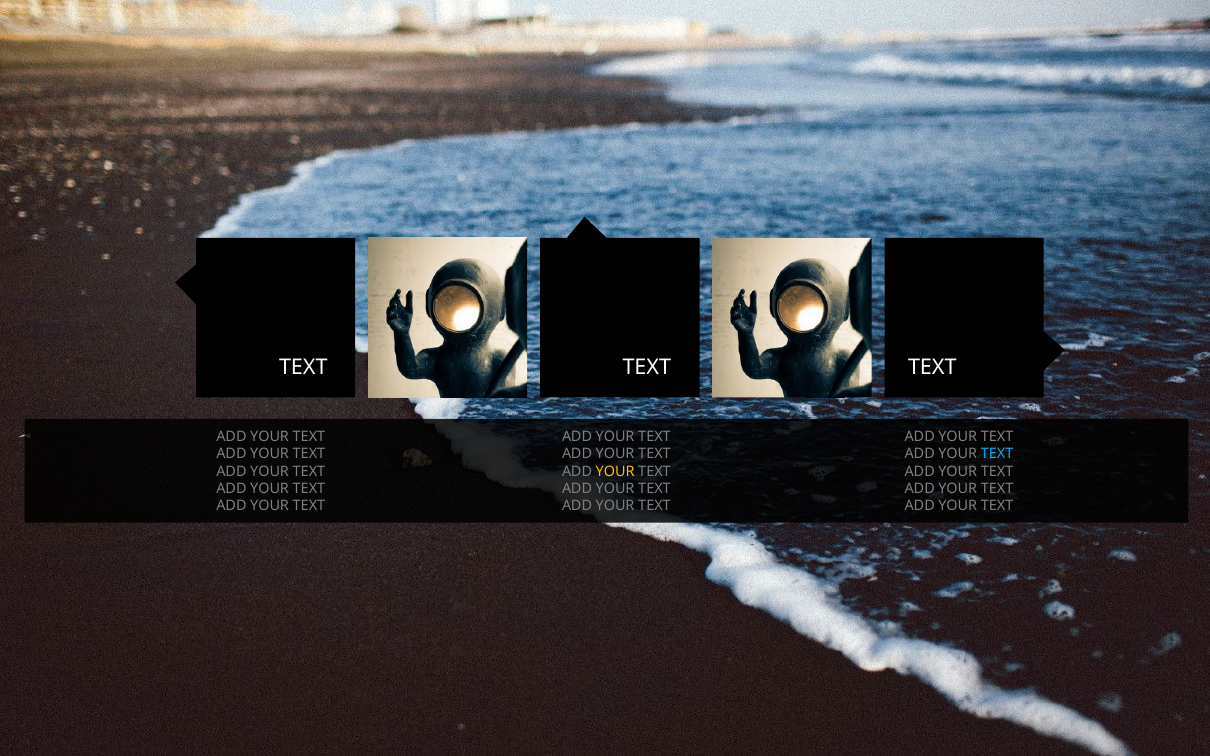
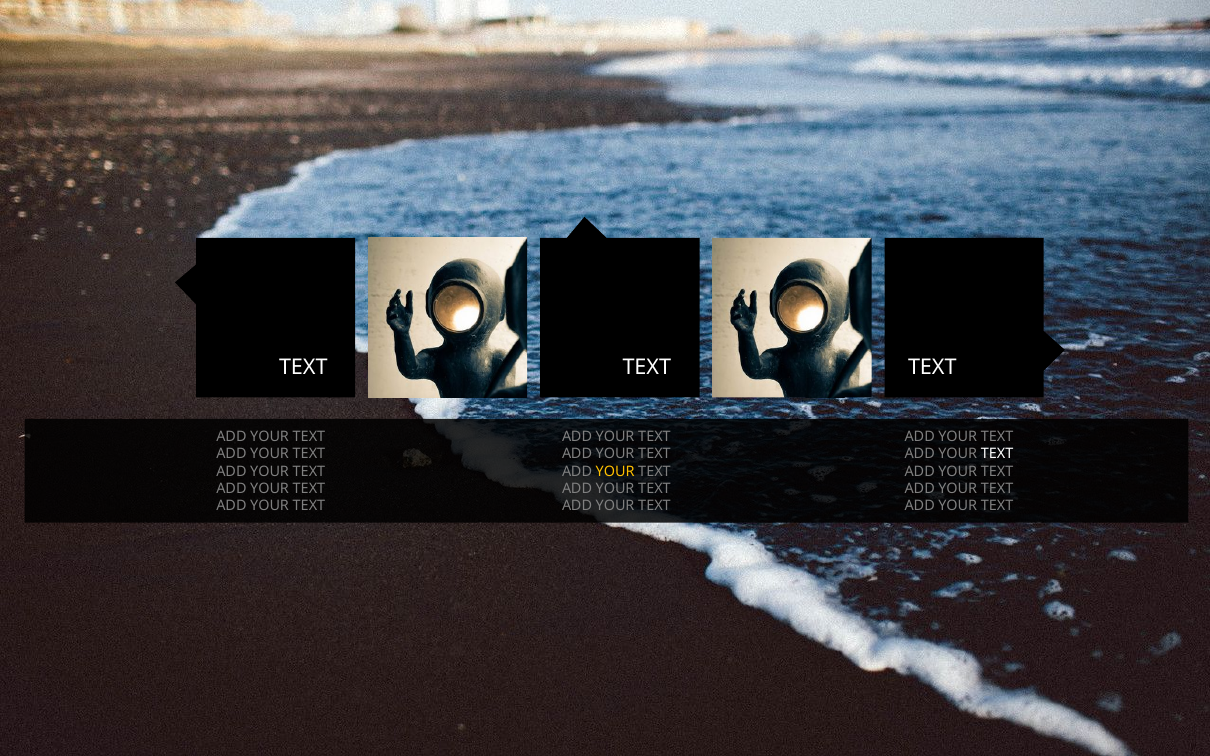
TEXT at (997, 454) colour: light blue -> white
